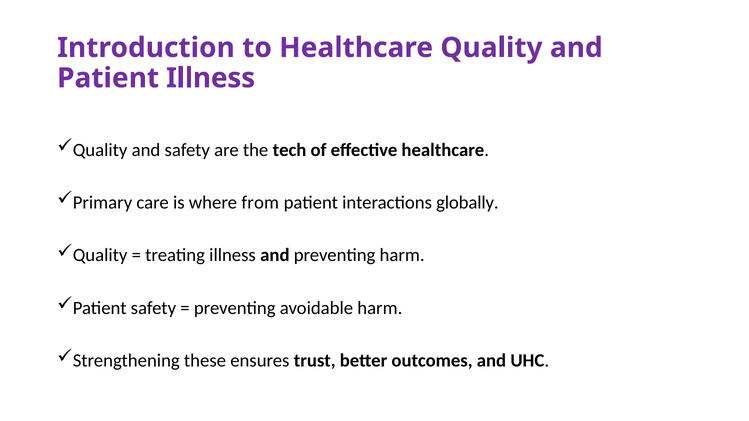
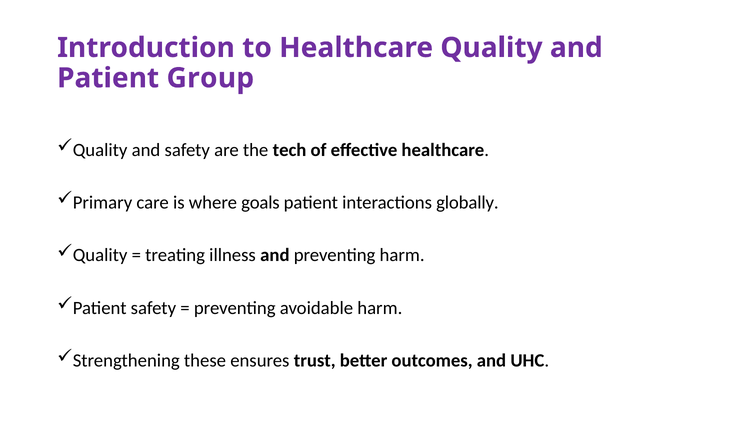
Patient Illness: Illness -> Group
from: from -> goals
